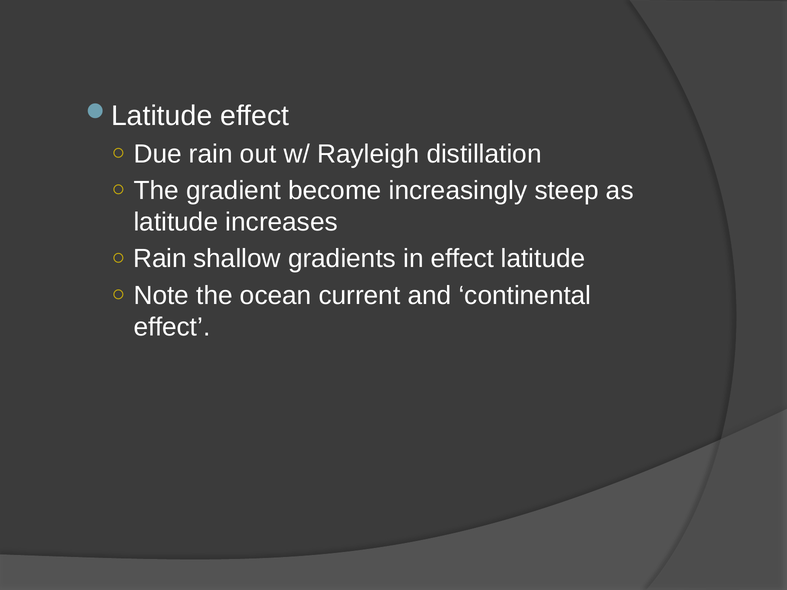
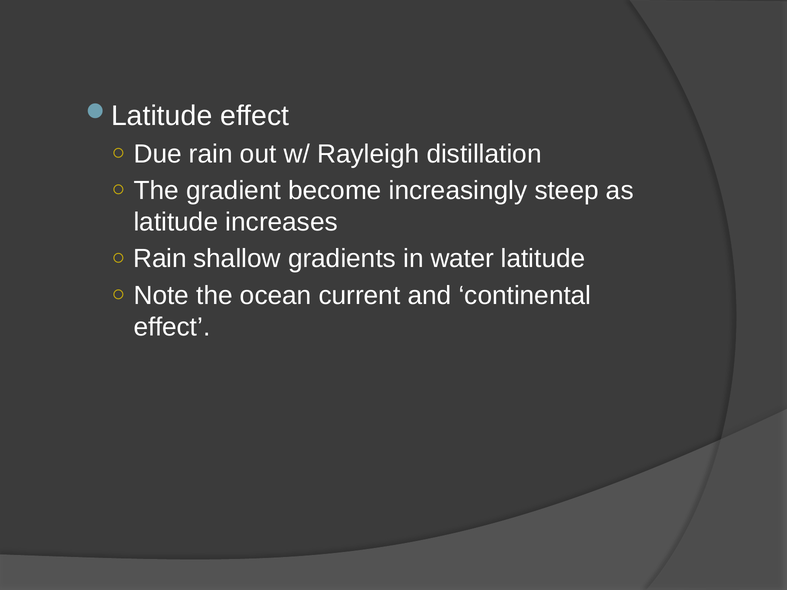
in effect: effect -> water
